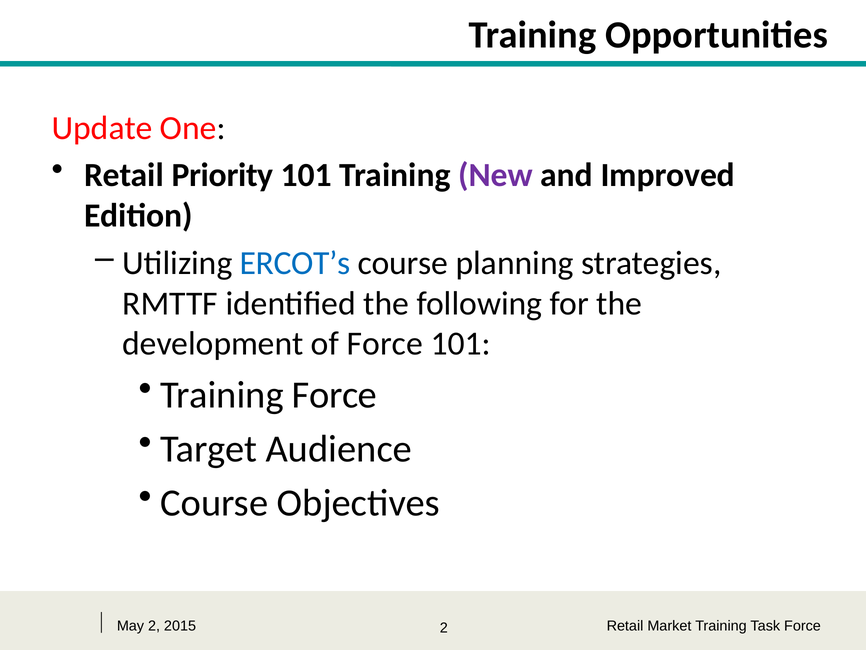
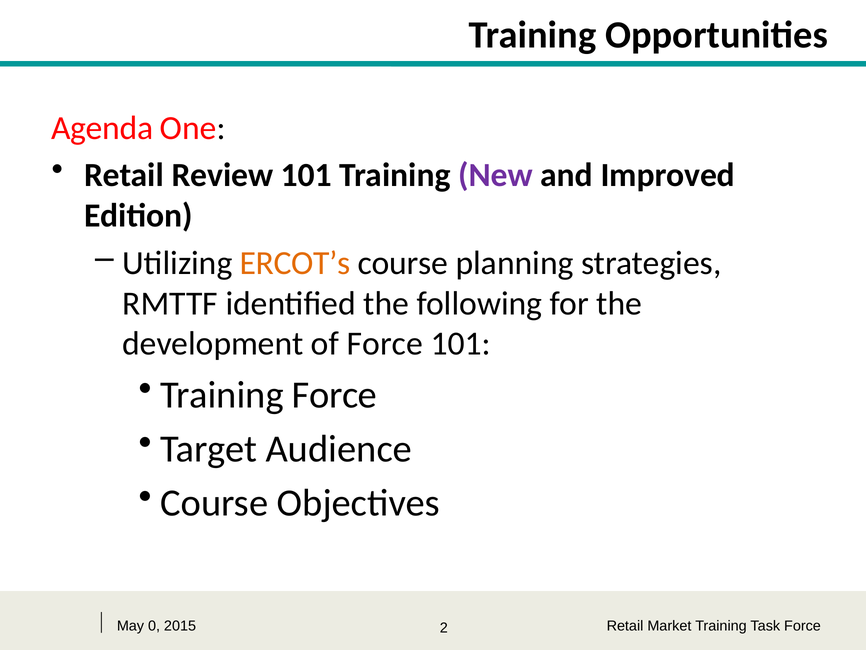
Update: Update -> Agenda
Priority: Priority -> Review
ERCOT’s colour: blue -> orange
May 2: 2 -> 0
